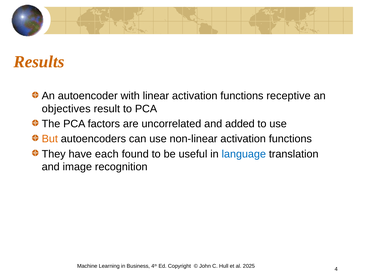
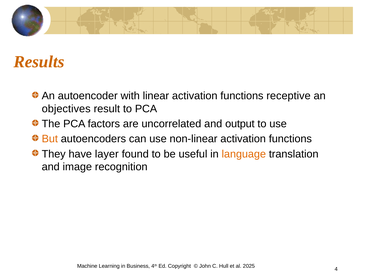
added: added -> output
each: each -> layer
language colour: blue -> orange
